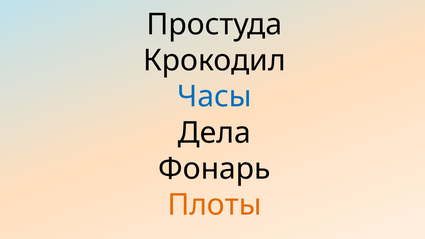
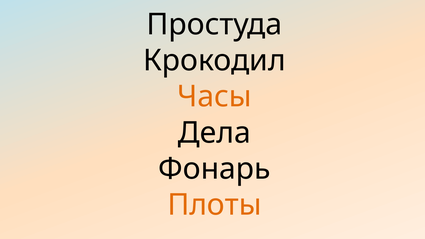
Часы colour: blue -> orange
